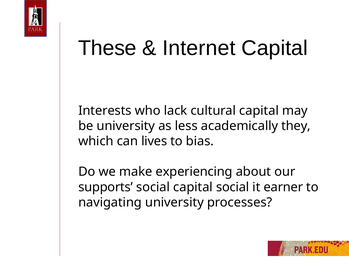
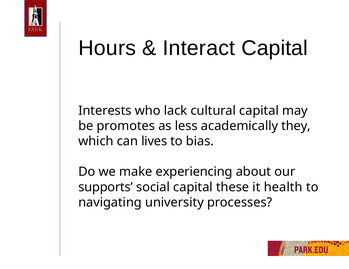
These: These -> Hours
Internet: Internet -> Interact
be university: university -> promotes
capital social: social -> these
earner: earner -> health
